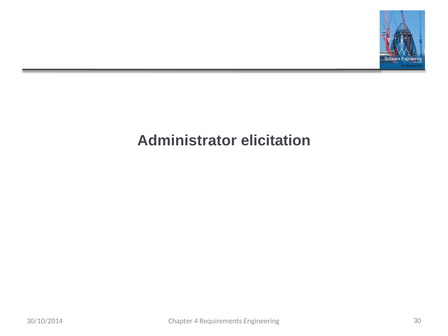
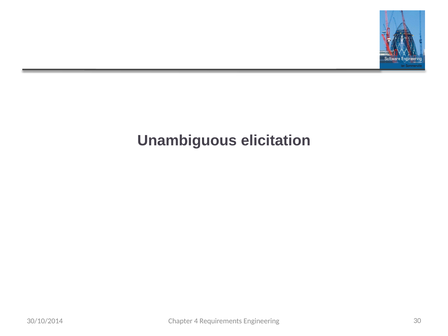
Administrator: Administrator -> Unambiguous
